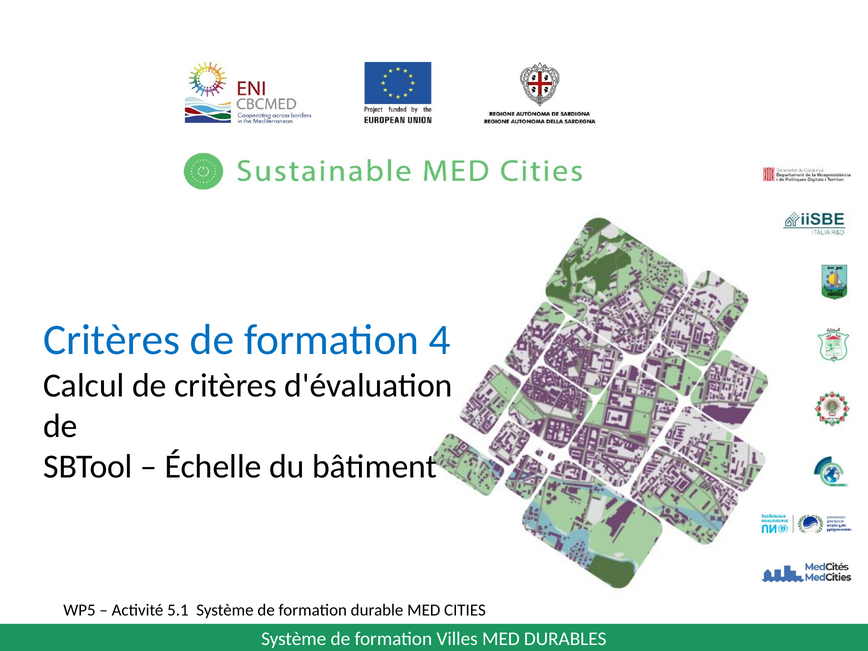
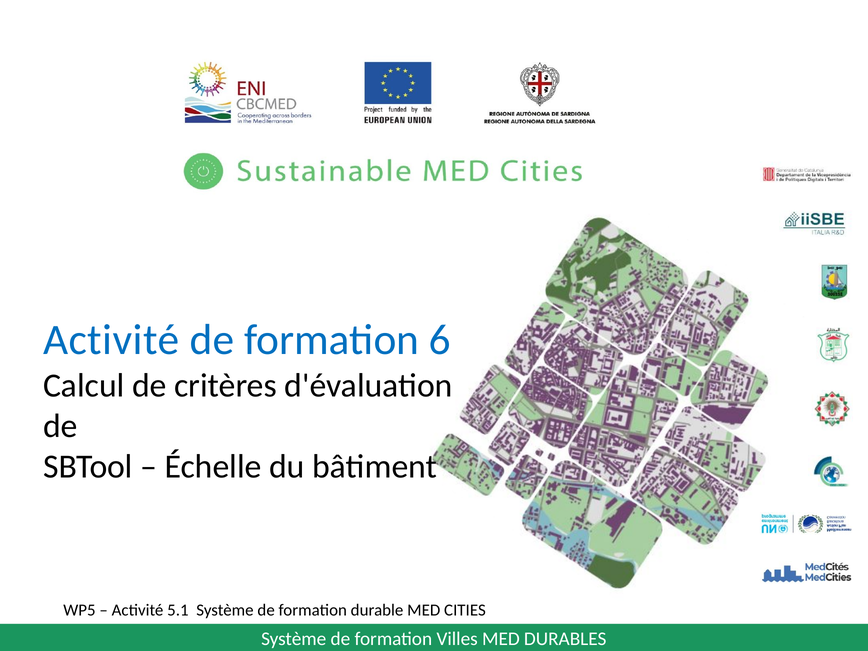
Critères at (112, 340): Critères -> Activité
4: 4 -> 6
